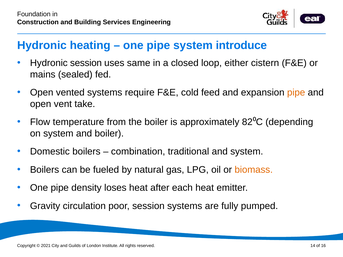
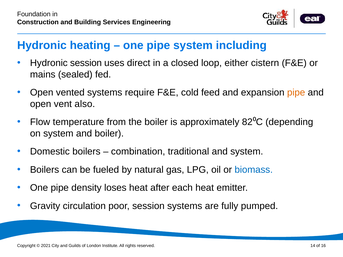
introduce: introduce -> including
same: same -> direct
take: take -> also
biomass colour: orange -> blue
